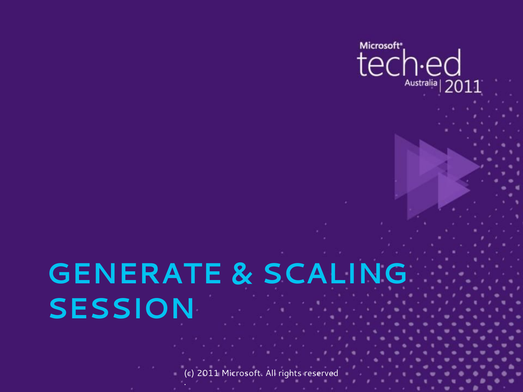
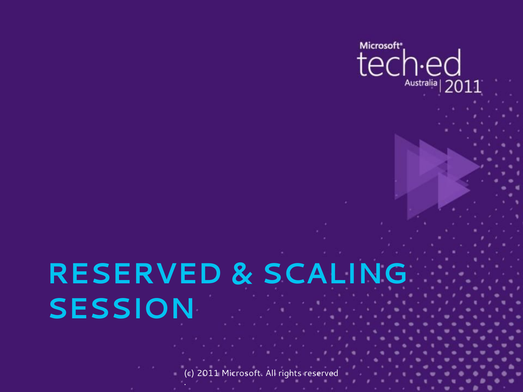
GENERATE at (135, 274): GENERATE -> RESERVED
